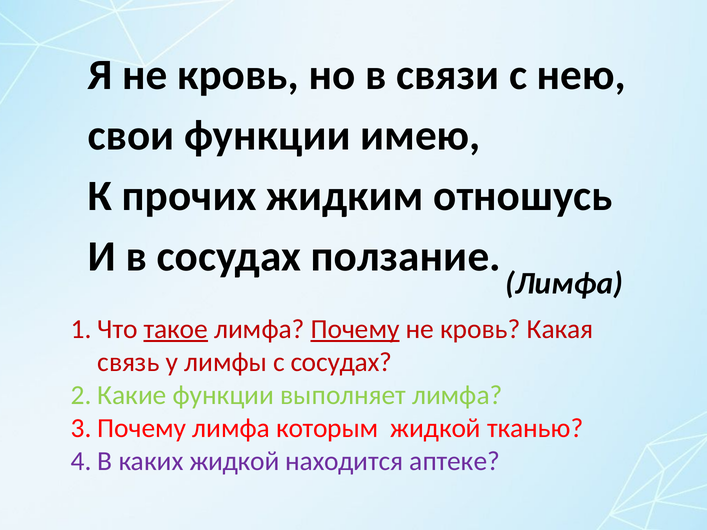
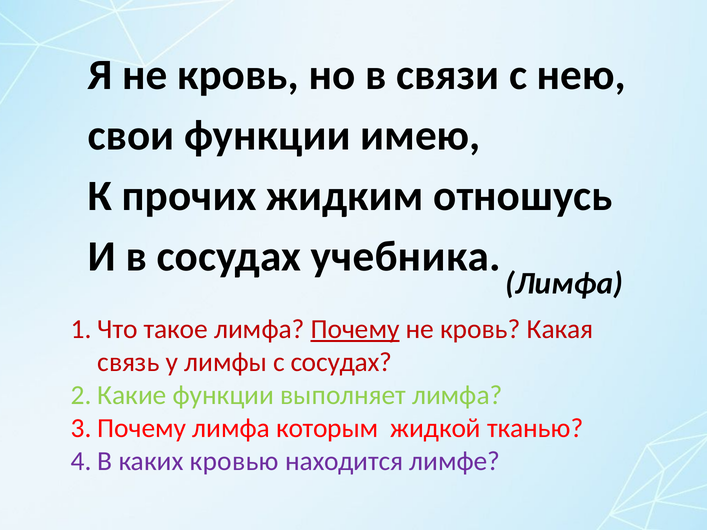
ползание: ползание -> учебника
такое underline: present -> none
каких жидкой: жидкой -> кровью
аптеке: аптеке -> лимфе
